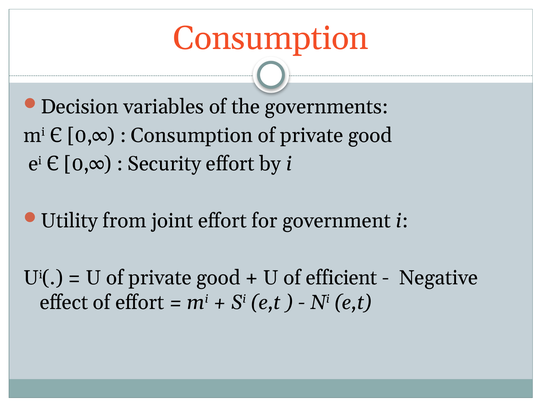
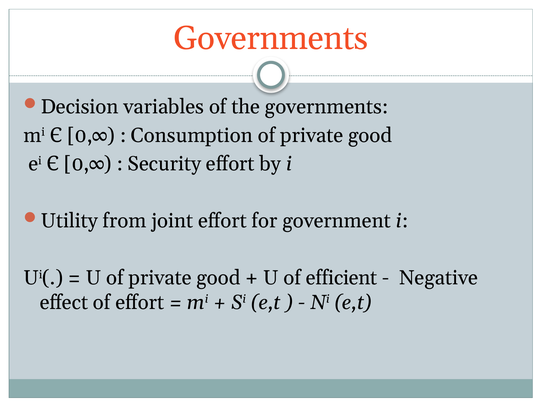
Consumption at (271, 38): Consumption -> Governments
